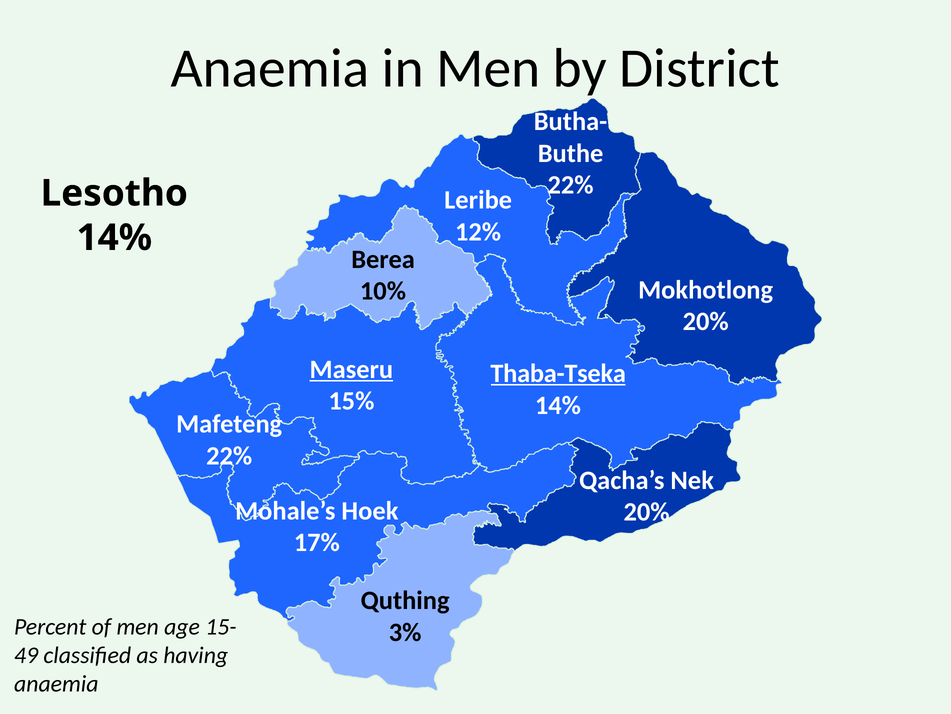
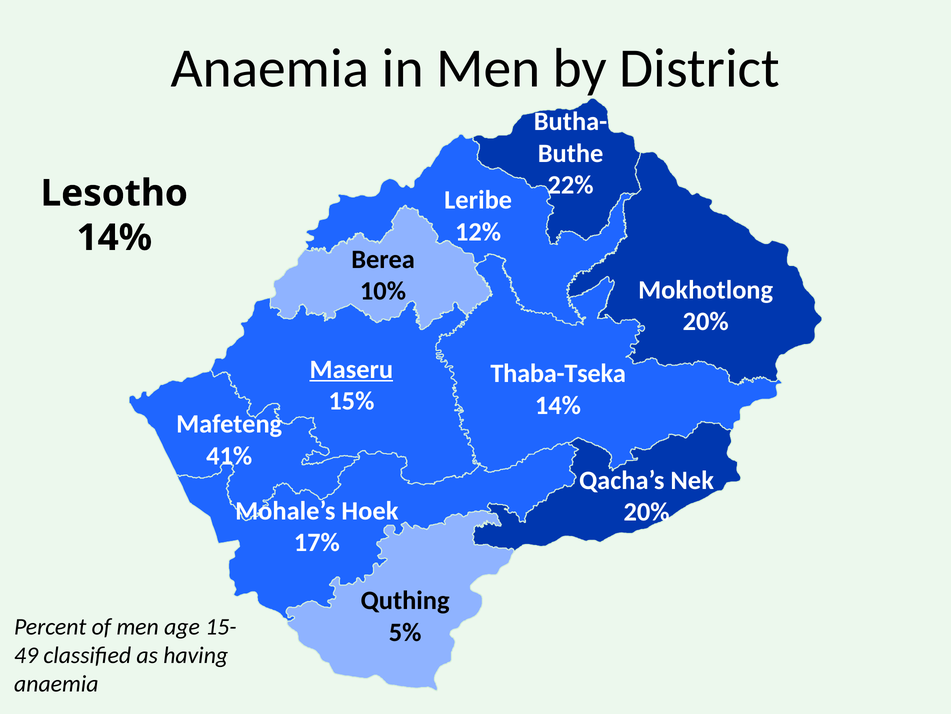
Thaba-Tseka underline: present -> none
22% at (229, 455): 22% -> 41%
3%: 3% -> 5%
